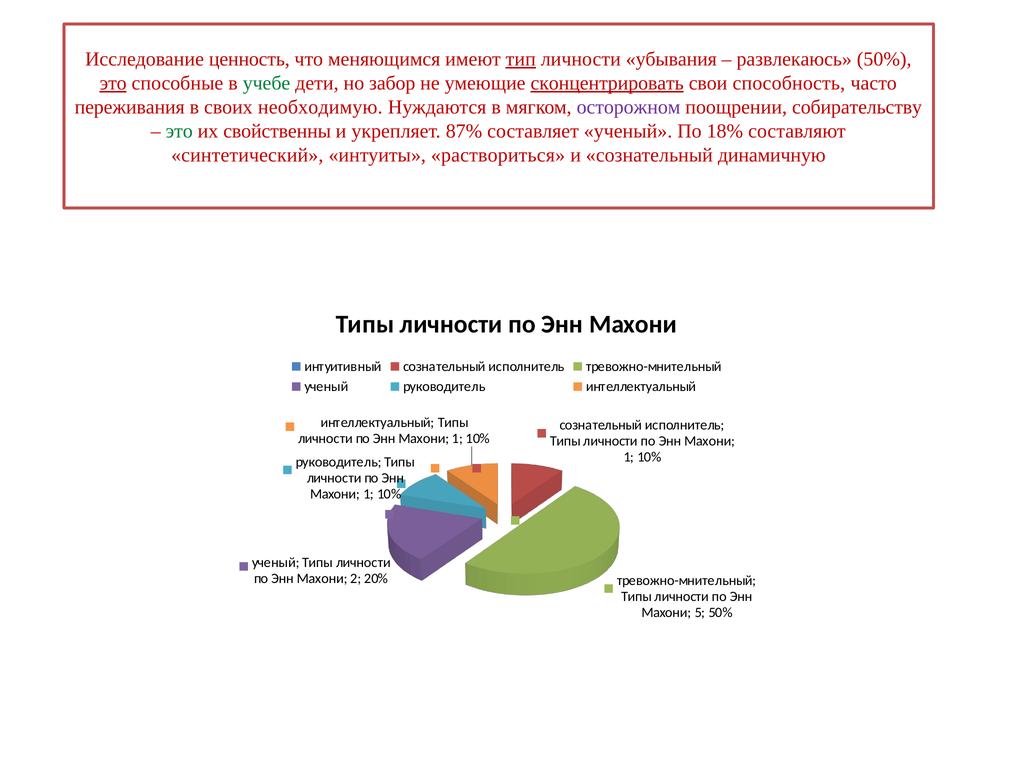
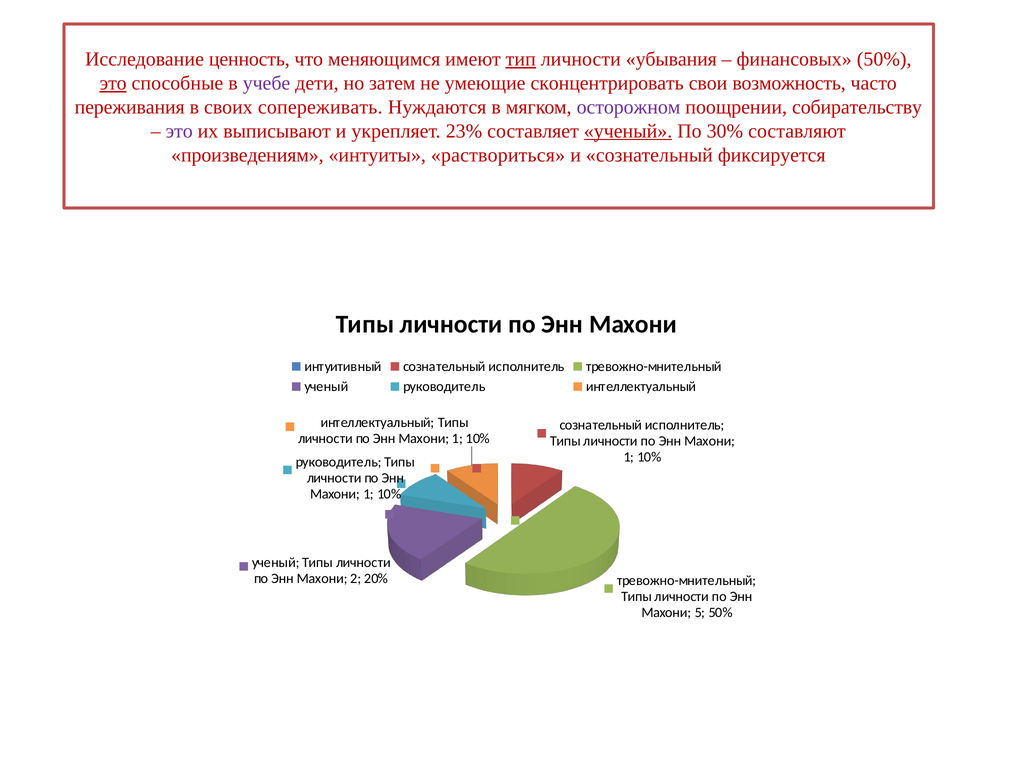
развлекаюсь: развлекаюсь -> финансовых
учебе colour: green -> purple
забор: забор -> затем
сконцентрировать underline: present -> none
способность: способность -> возможность
необходимую: необходимую -> сопереживать
это at (179, 131) colour: green -> purple
свойственны: свойственны -> выписывают
87%: 87% -> 23%
ученый at (628, 131) underline: none -> present
18%: 18% -> 30%
синтетический: синтетический -> произведениям
динамичную: динамичную -> фиксируется
